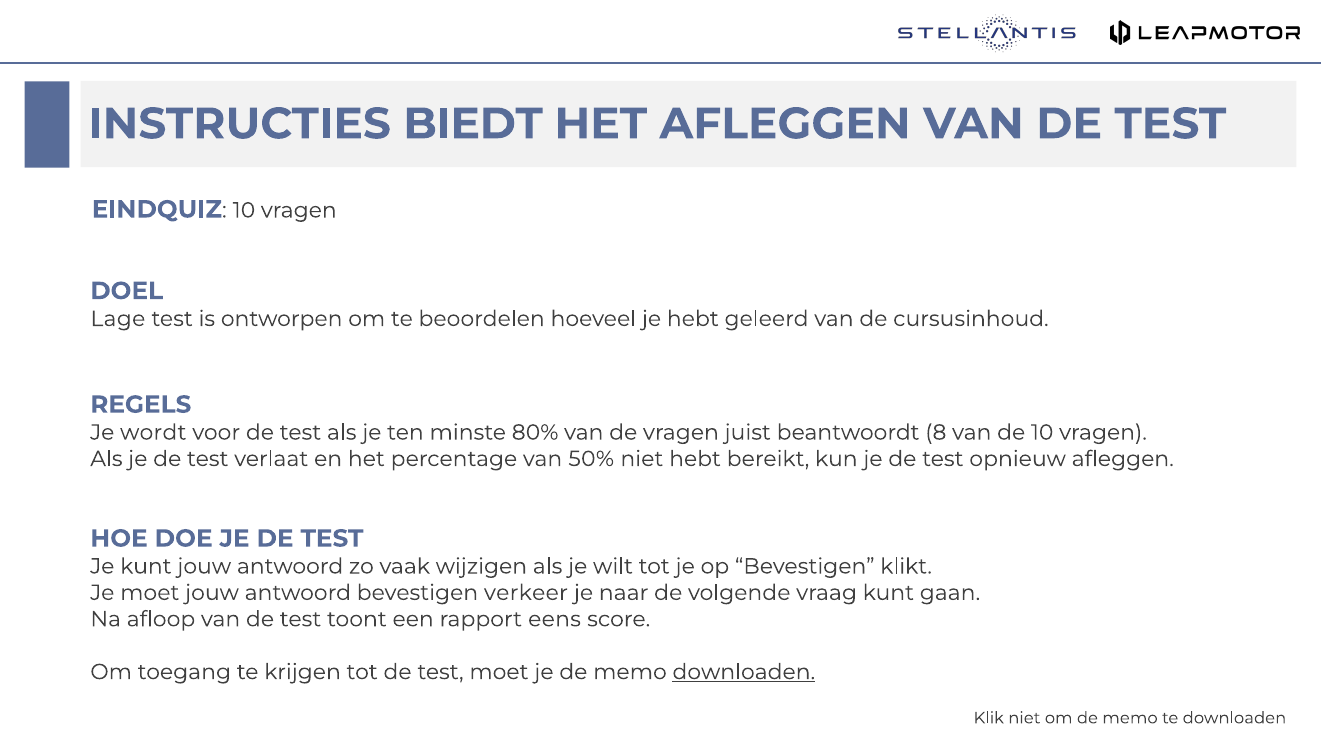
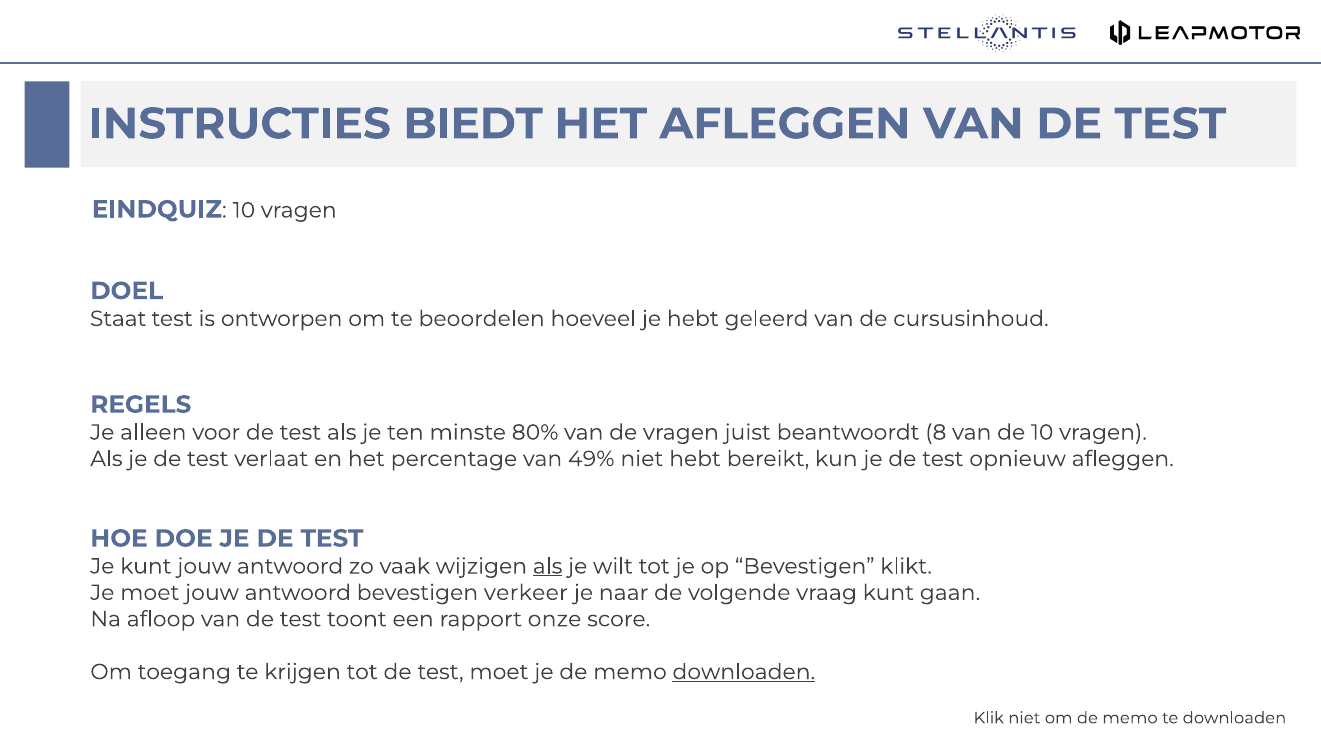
Lage: Lage -> Staat
wordt: wordt -> alleen
50%: 50% -> 49%
als at (548, 566) underline: none -> present
eens: eens -> onze
